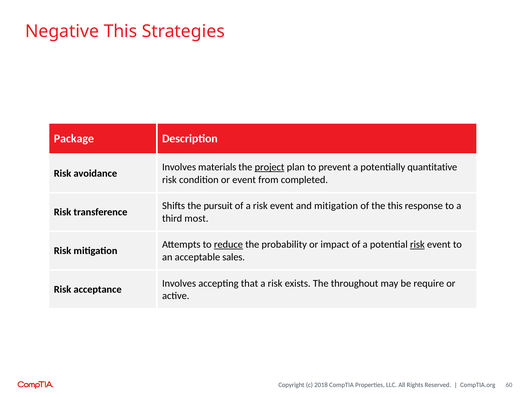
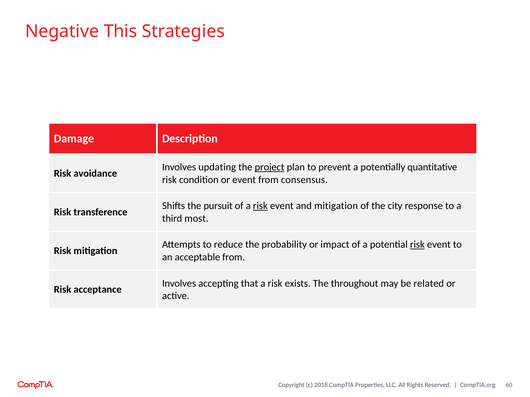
Package: Package -> Damage
materials: materials -> updating
completed: completed -> consensus
risk at (260, 206) underline: none -> present
the this: this -> city
reduce underline: present -> none
acceptable sales: sales -> from
require: require -> related
